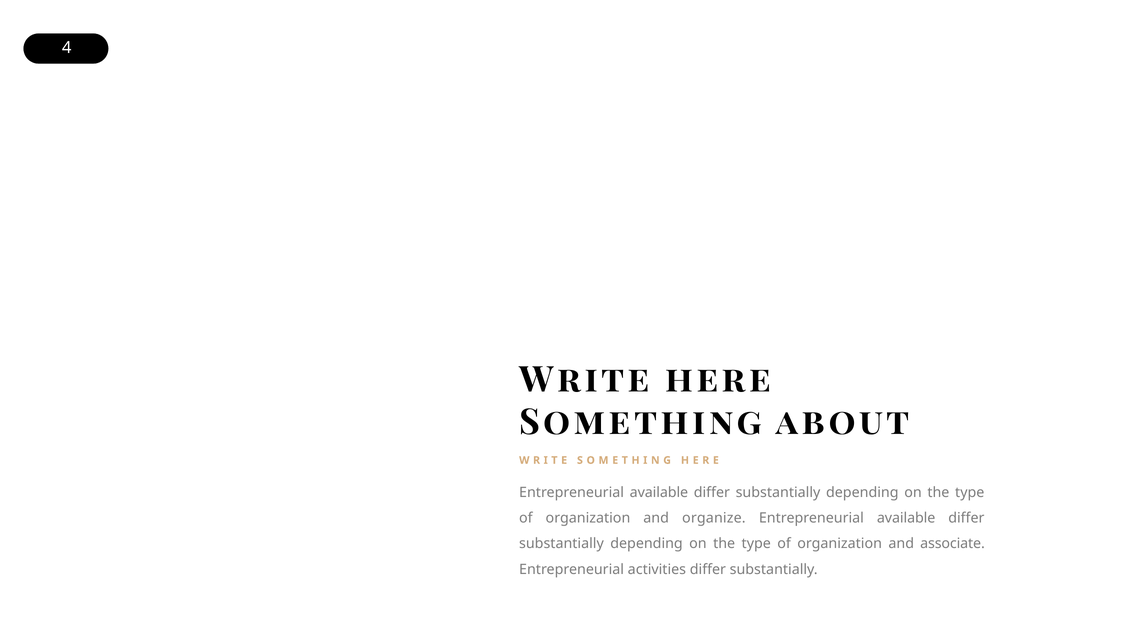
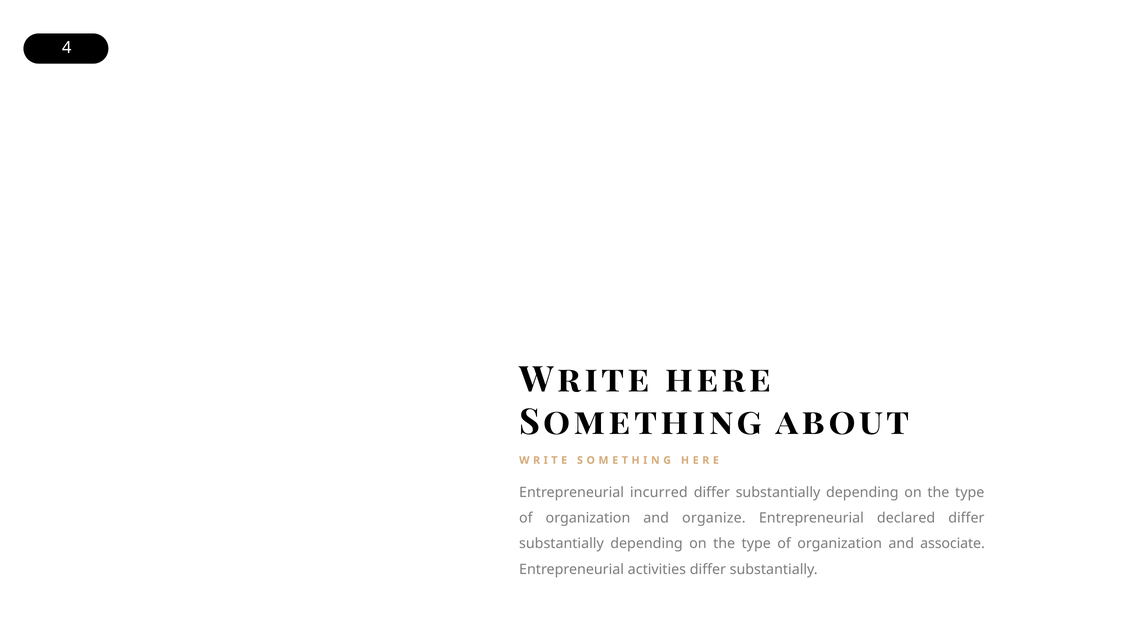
available at (659, 493): available -> incurred
available at (906, 518): available -> declared
